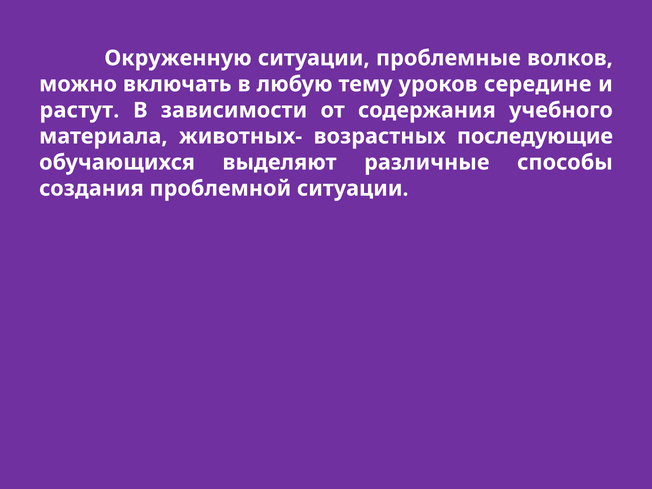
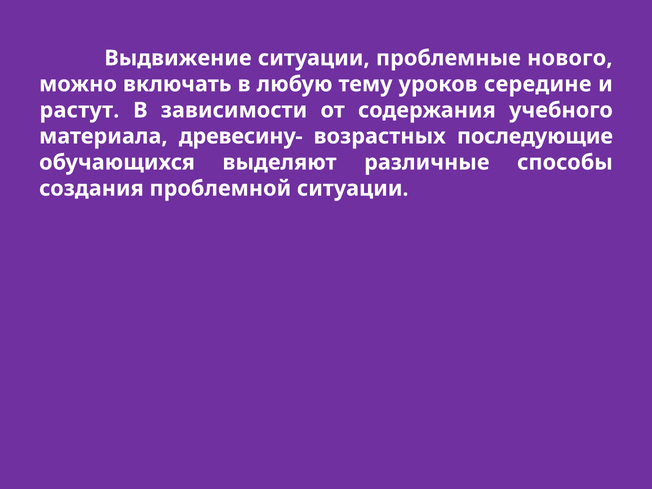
Окруженную: Окруженную -> Выдвижение
волков: волков -> нового
животных-: животных- -> древесину-
